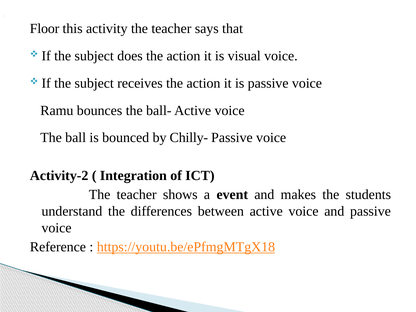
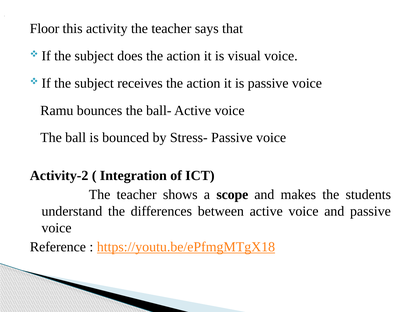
Chilly-: Chilly- -> Stress-
event: event -> scope
